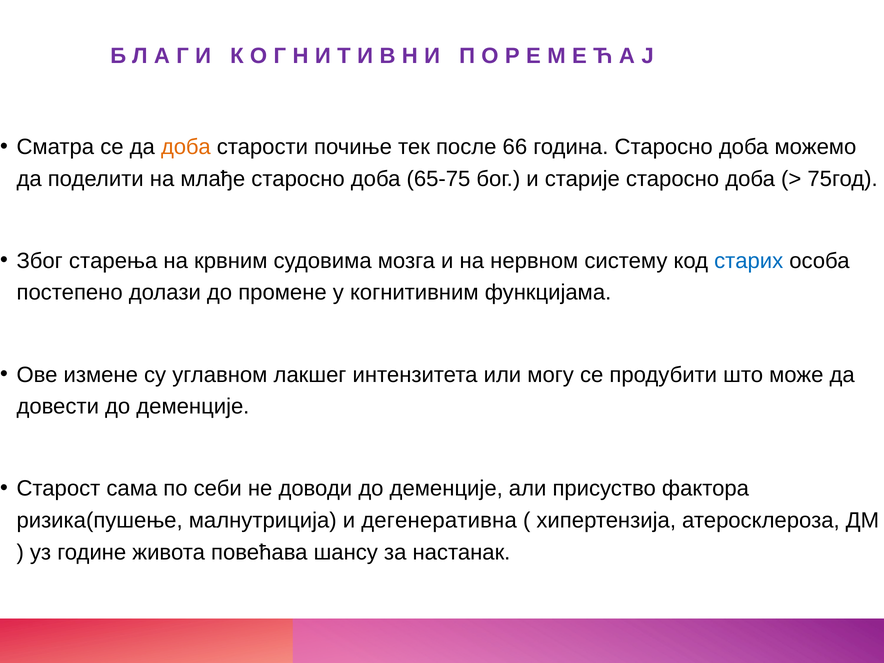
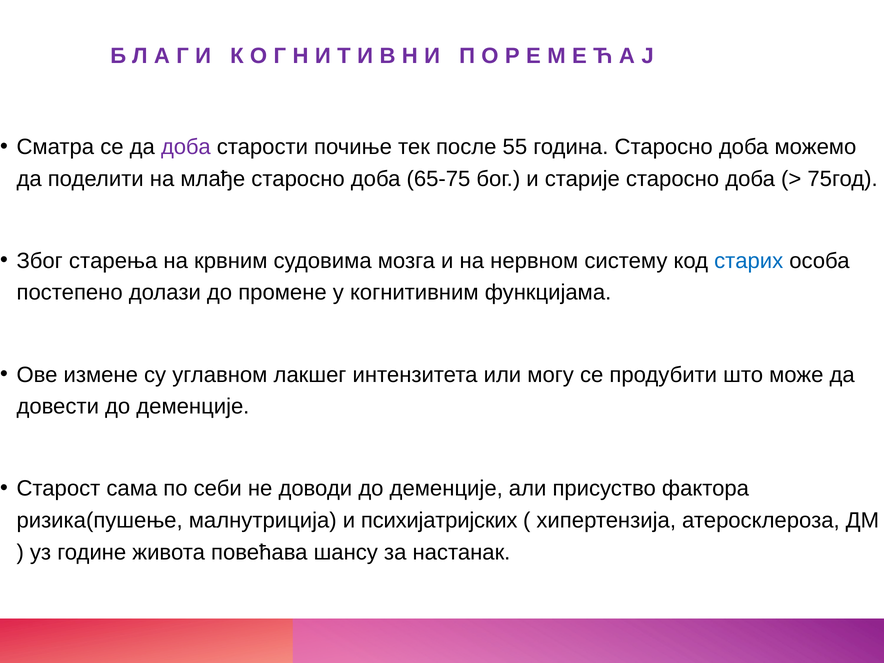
доба at (186, 147) colour: orange -> purple
66: 66 -> 55
дегенеративна: дегенеративна -> психијатријских
